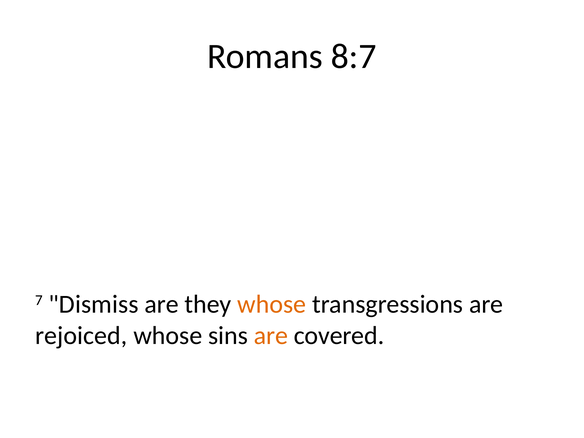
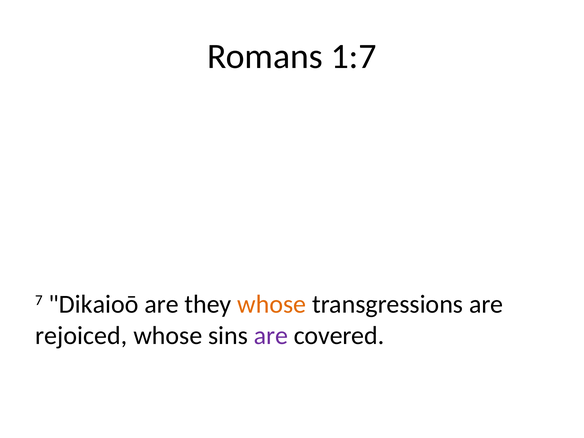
8:7: 8:7 -> 1:7
Dismiss: Dismiss -> Dikaioō
are at (271, 336) colour: orange -> purple
